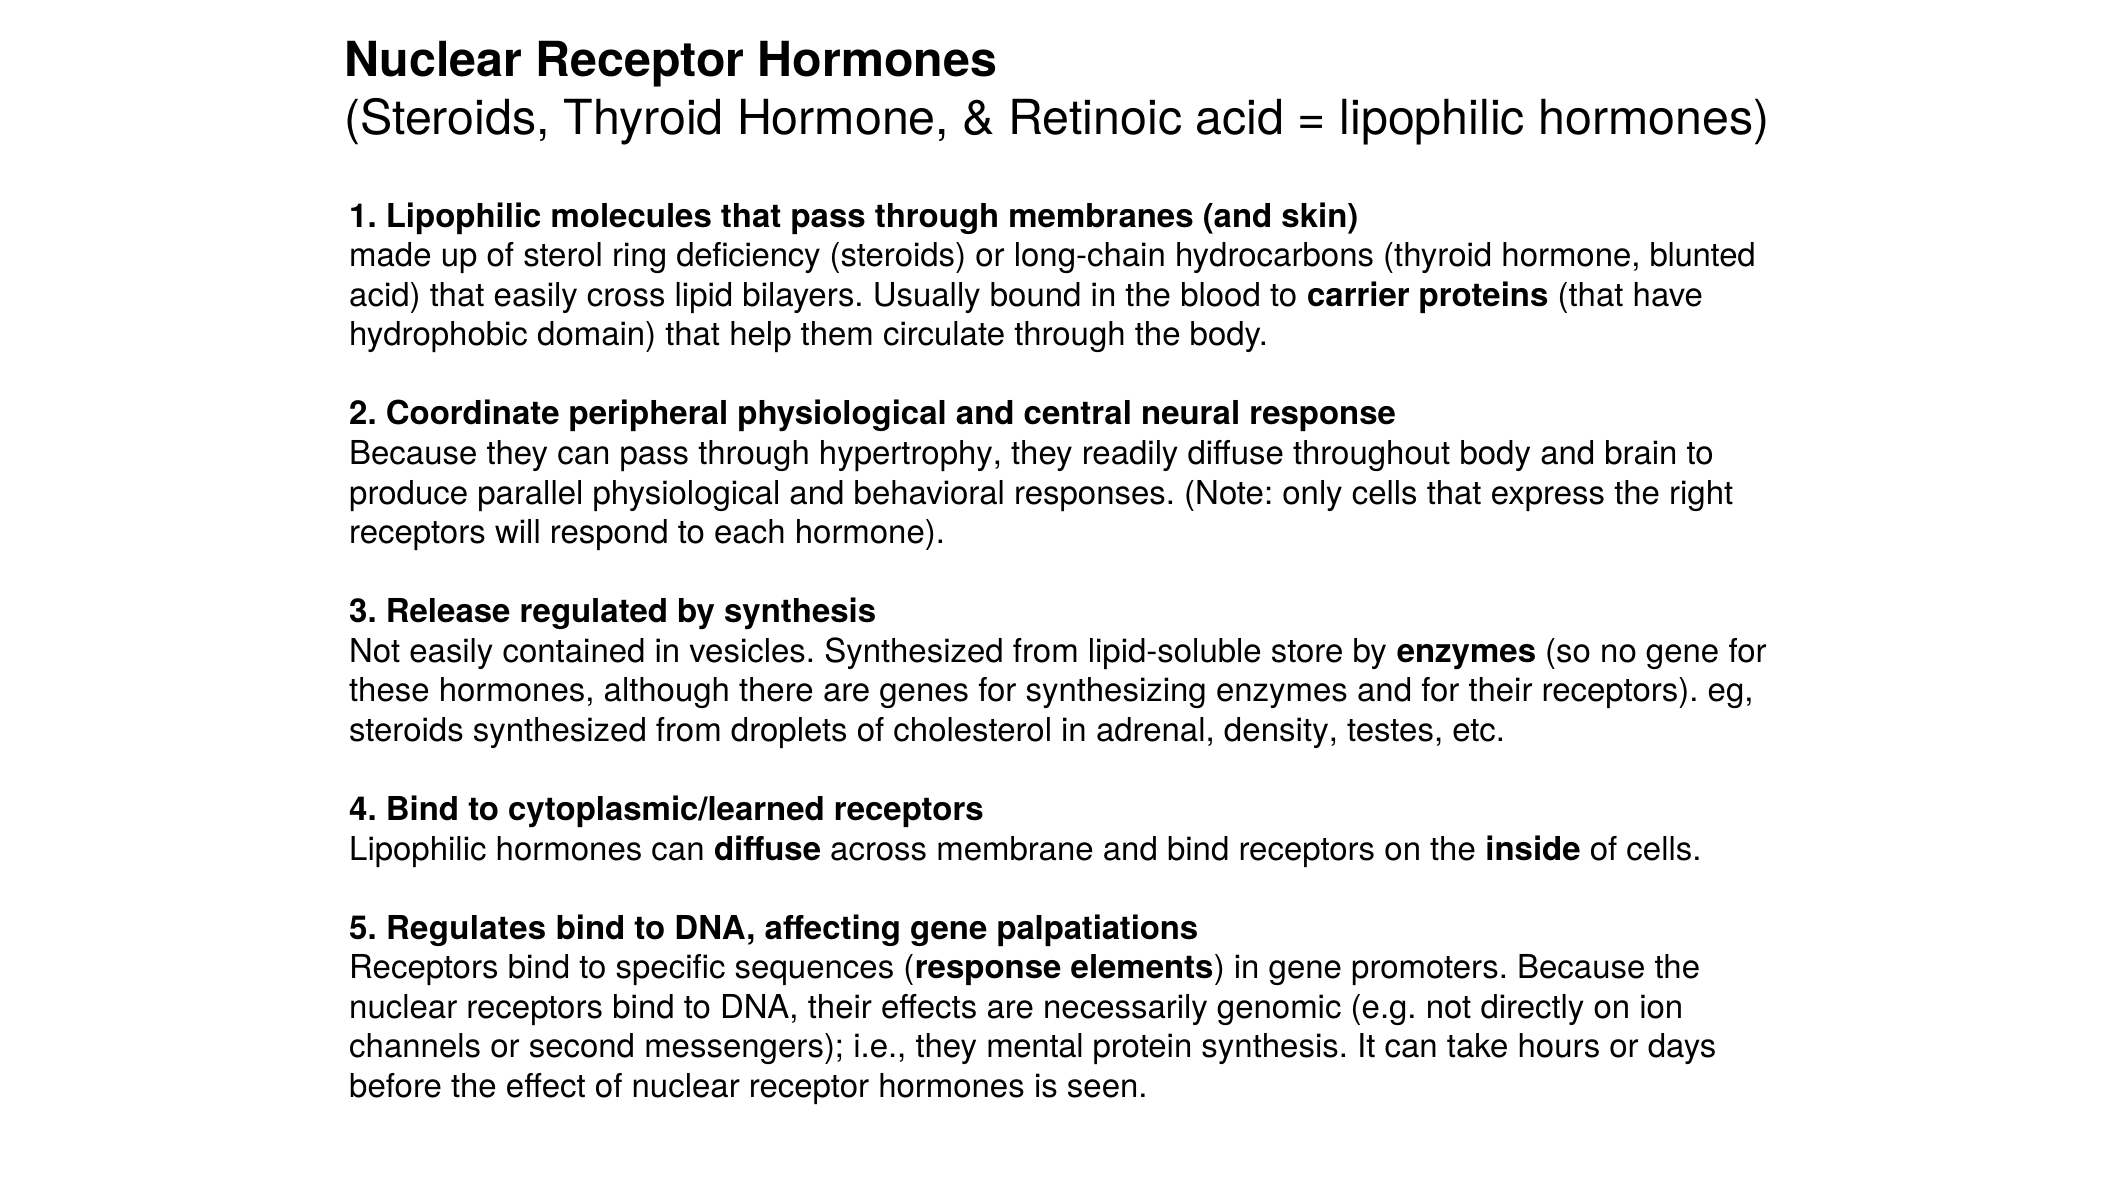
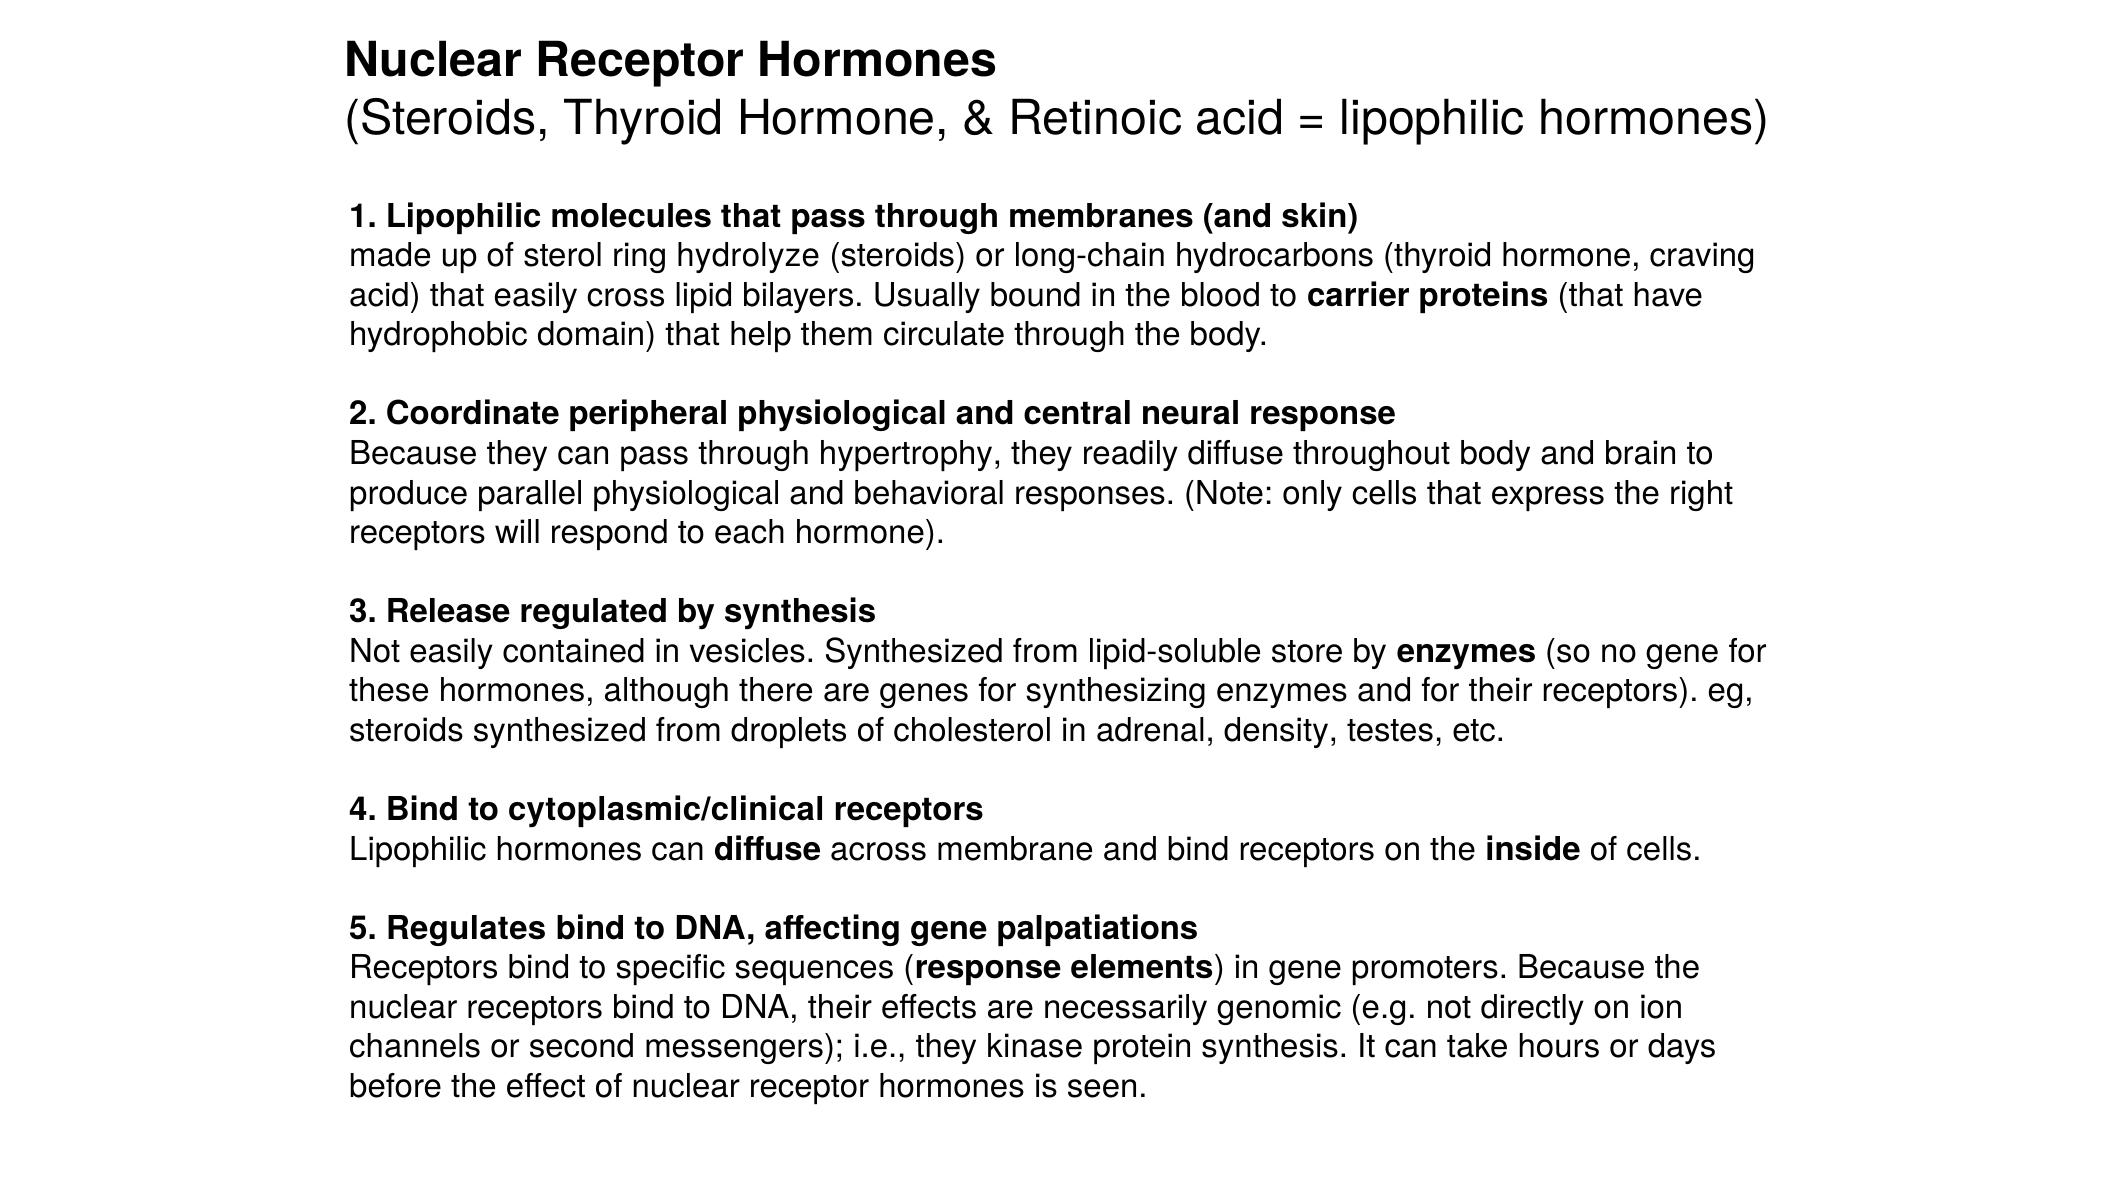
deficiency: deficiency -> hydrolyze
blunted: blunted -> craving
cytoplasmic/learned: cytoplasmic/learned -> cytoplasmic/clinical
mental: mental -> kinase
